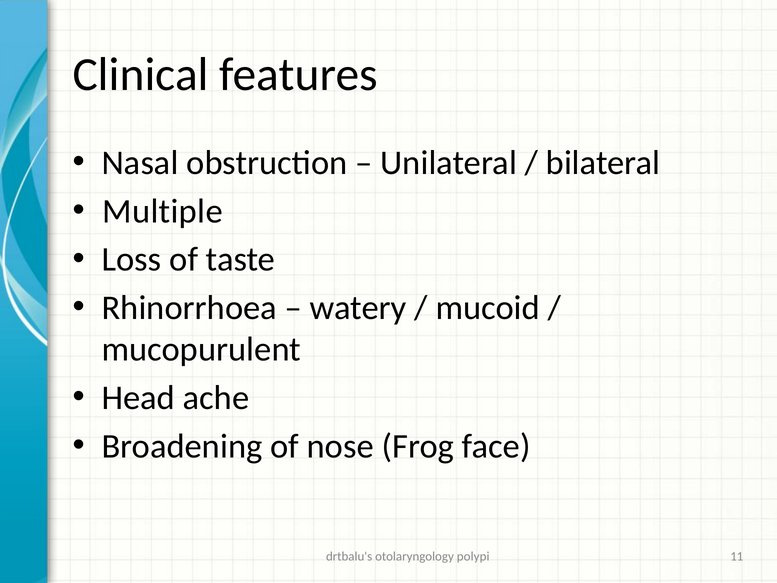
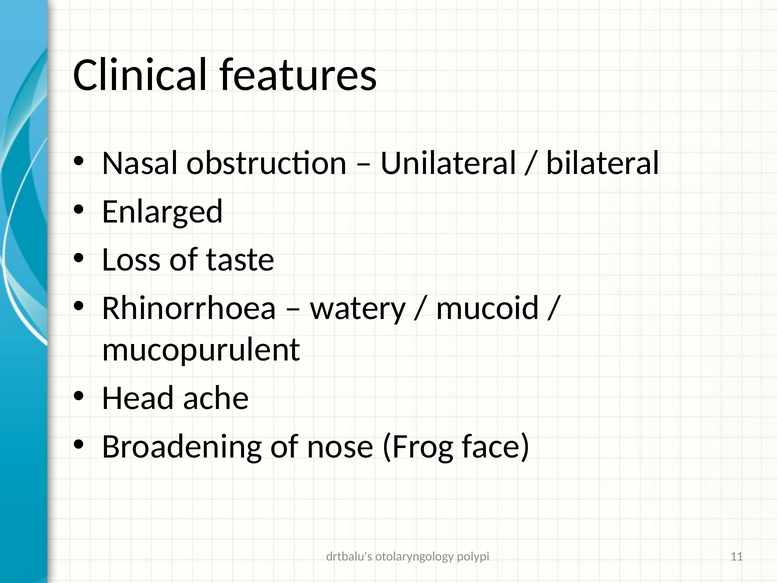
Multiple: Multiple -> Enlarged
